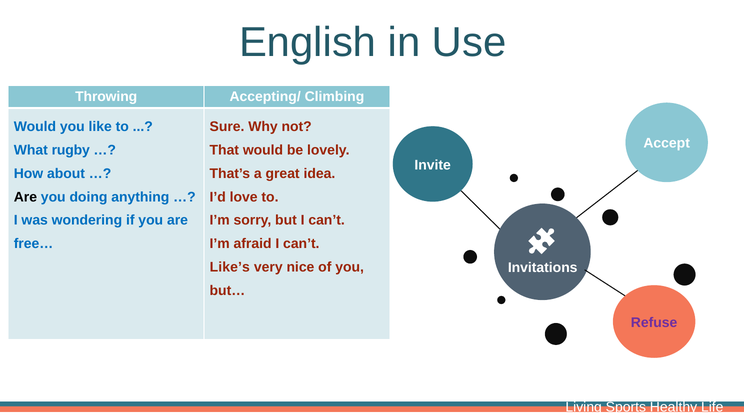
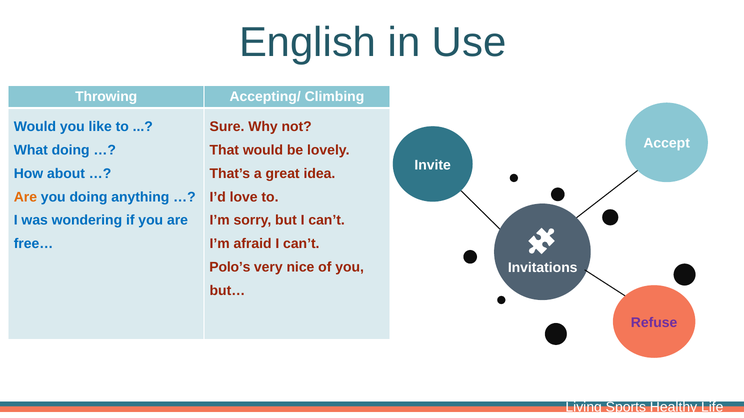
What rugby: rugby -> doing
Are at (25, 197) colour: black -> orange
Like’s: Like’s -> Polo’s
